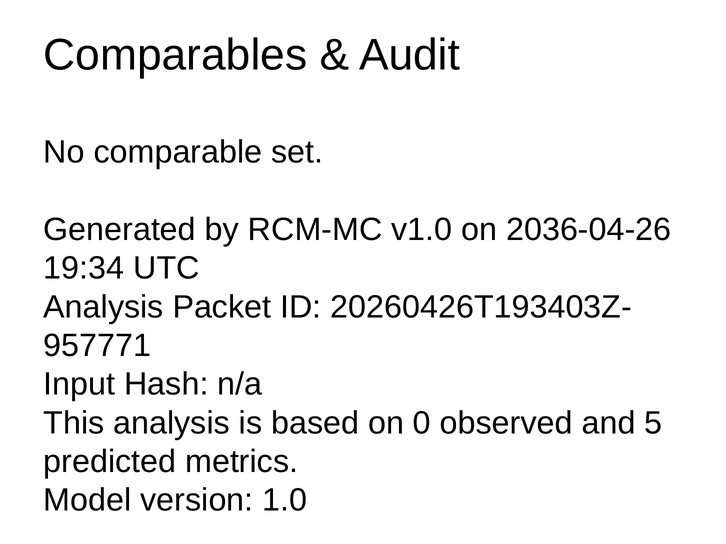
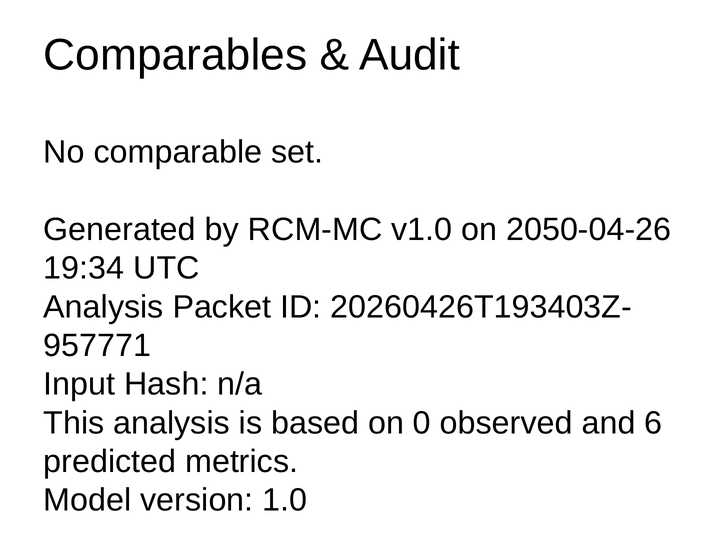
2036-04-26: 2036-04-26 -> 2050-04-26
5: 5 -> 6
